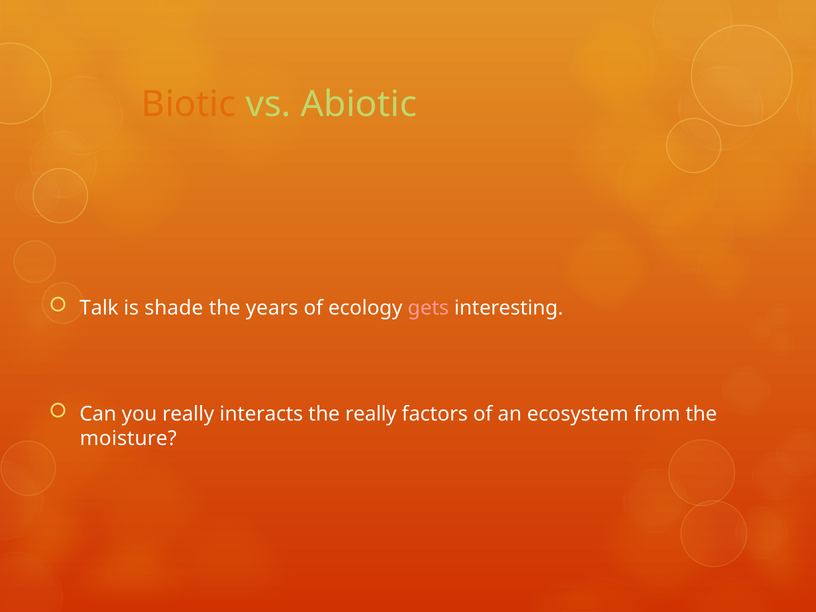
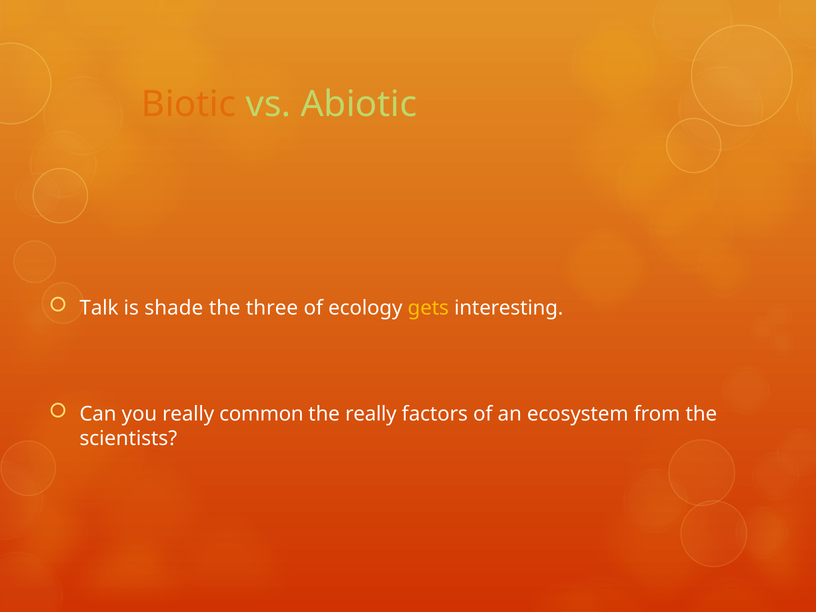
years: years -> three
gets colour: pink -> yellow
interacts: interacts -> common
moisture: moisture -> scientists
